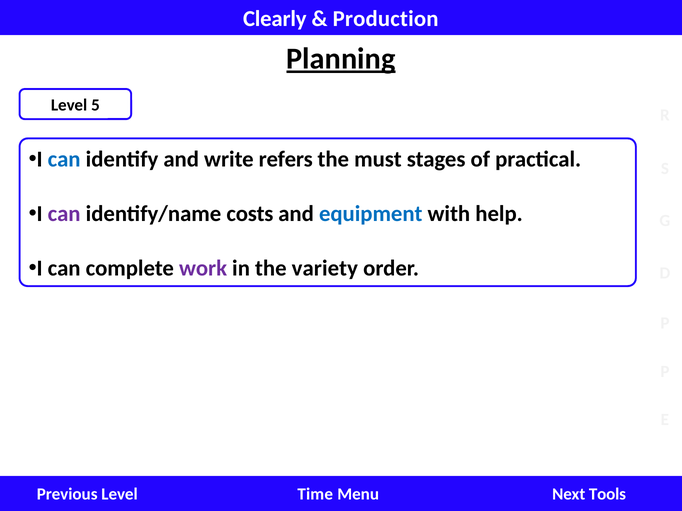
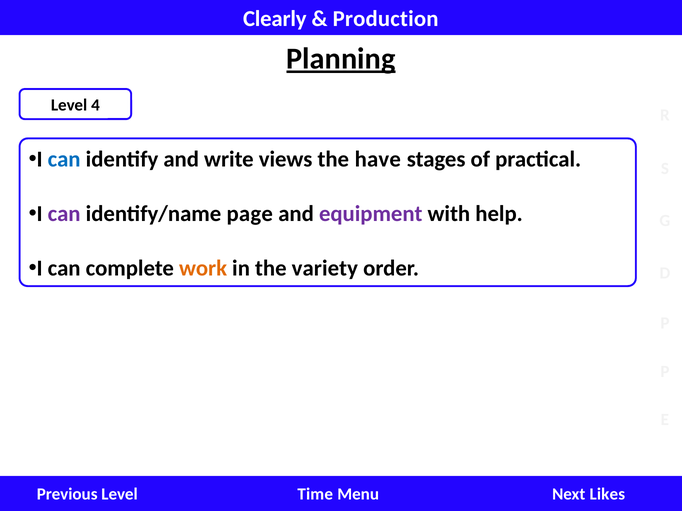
5: 5 -> 4
refers: refers -> views
must: must -> have
costs: costs -> page
equipment colour: blue -> purple
work colour: purple -> orange
Tools: Tools -> Likes
